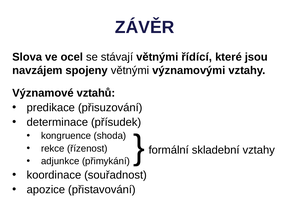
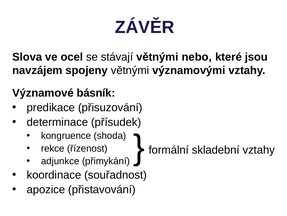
řídící: řídící -> nebo
vztahů: vztahů -> básník
